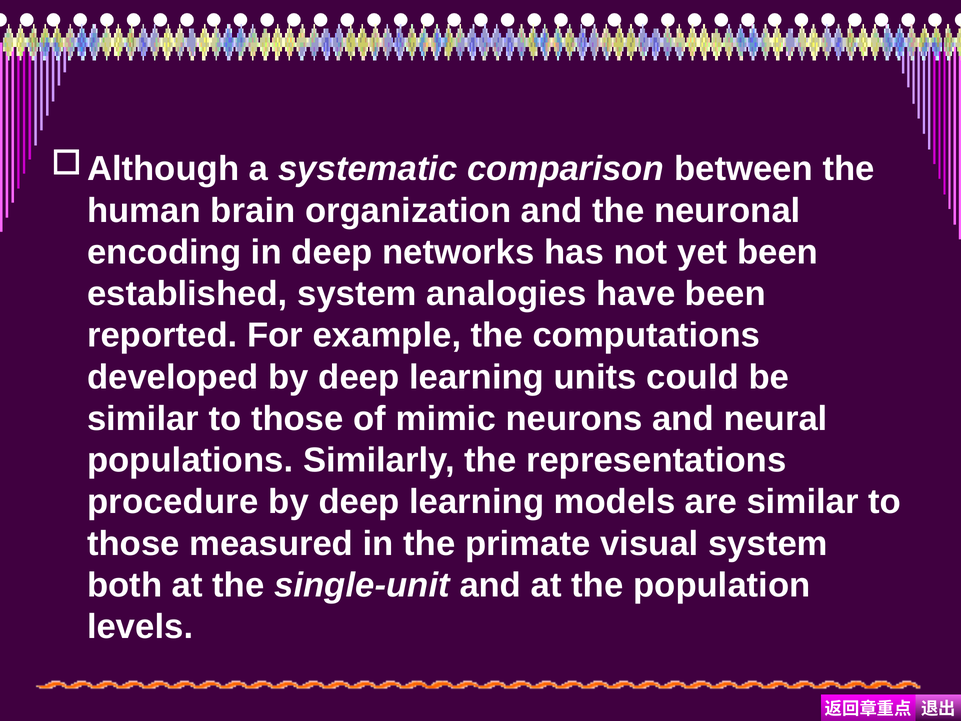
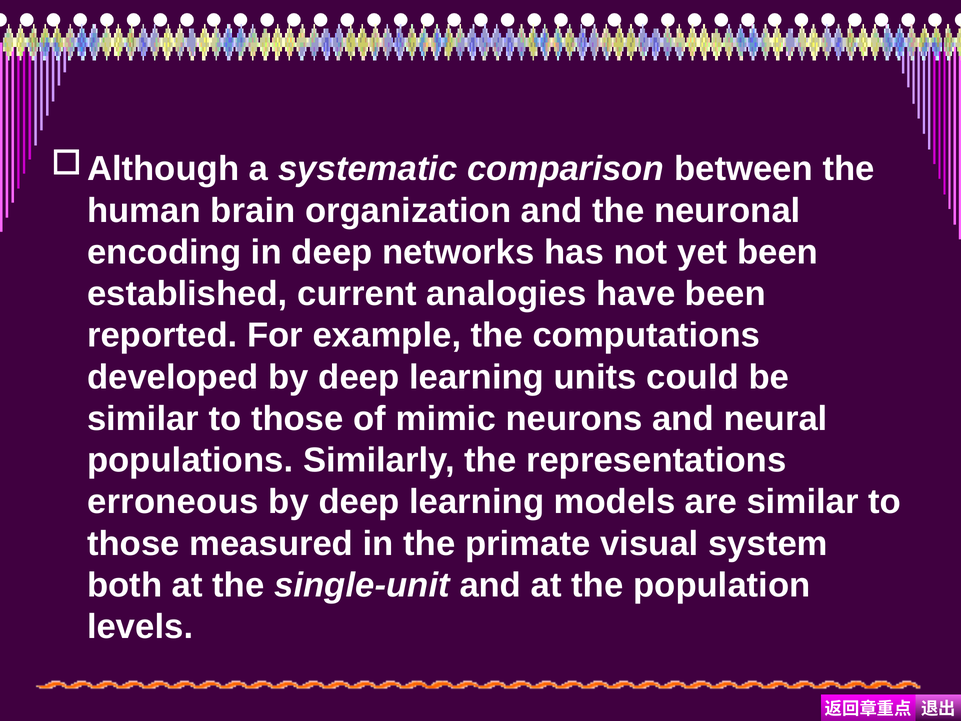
established system: system -> current
procedure: procedure -> erroneous
